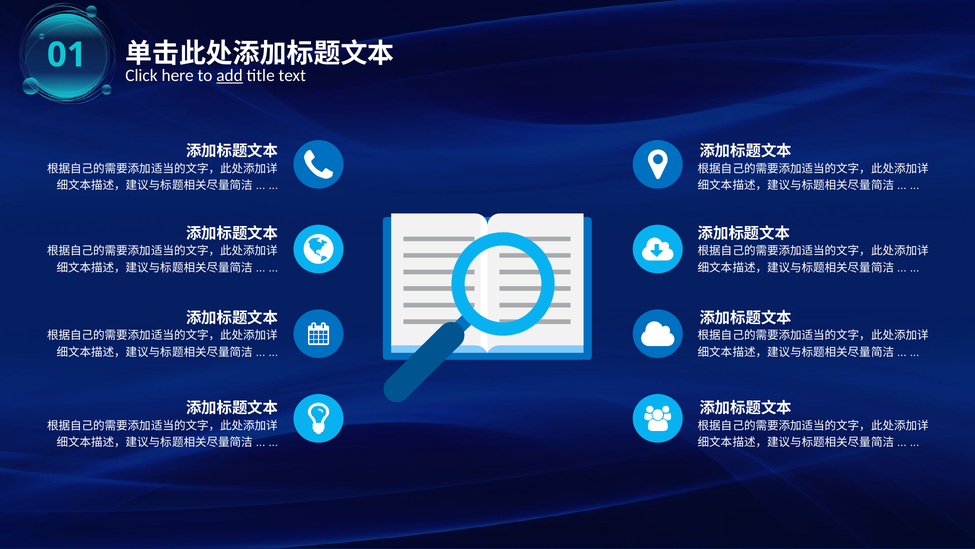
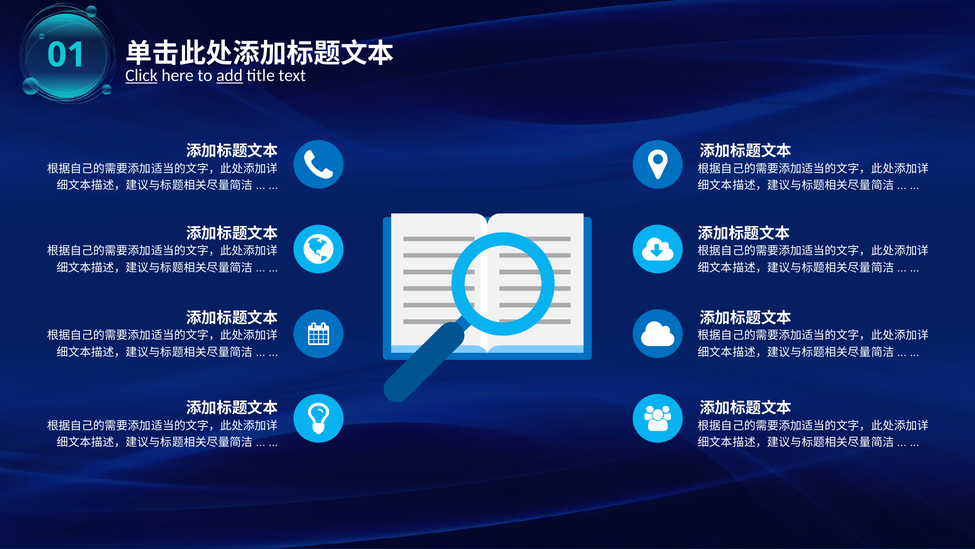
Click underline: none -> present
